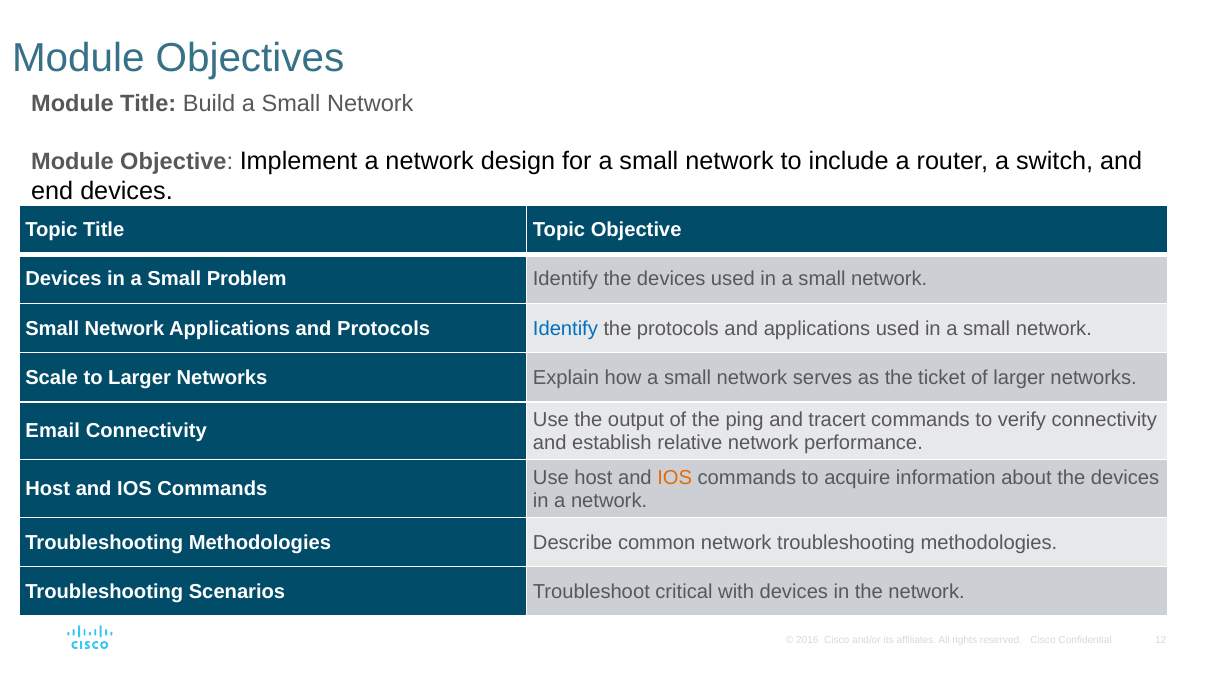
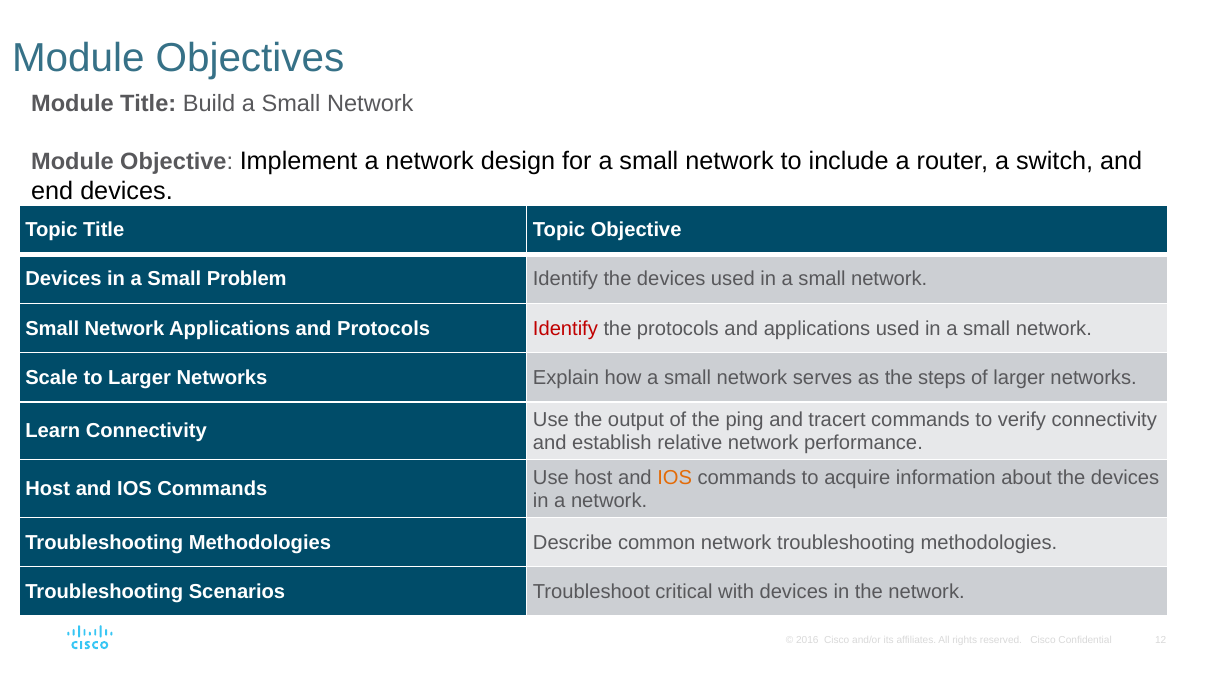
Identify at (565, 328) colour: blue -> red
ticket: ticket -> steps
Email: Email -> Learn
